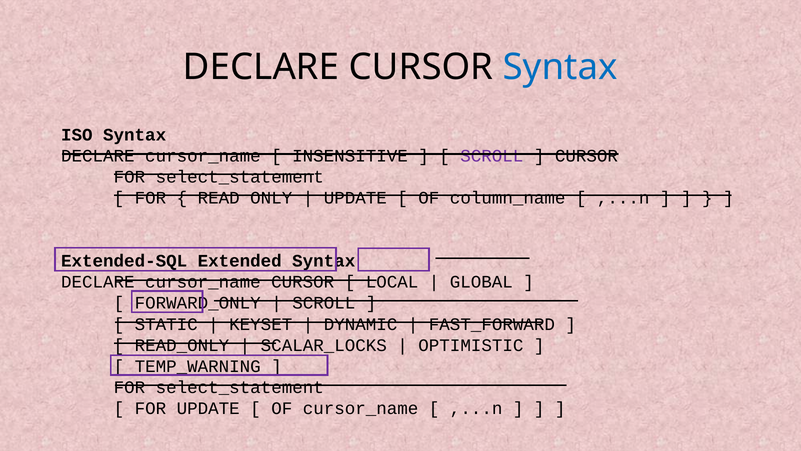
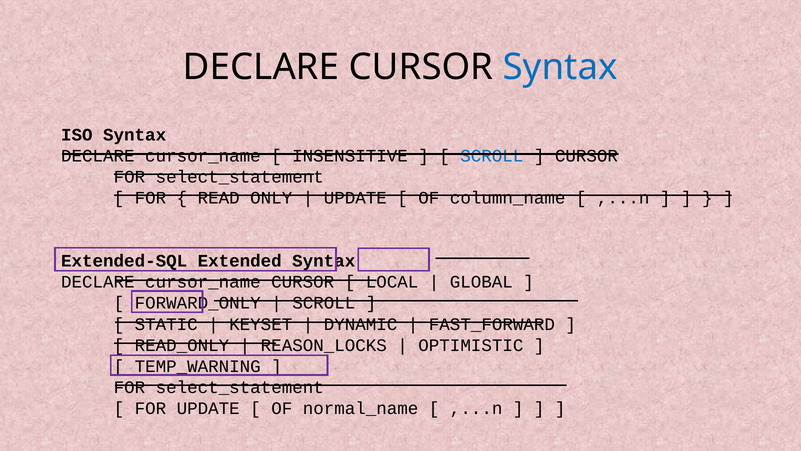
SCROLL at (492, 156) colour: purple -> blue
SCALAR_LOCKS: SCALAR_LOCKS -> REASON_LOCKS
OF cursor_name: cursor_name -> normal_name
